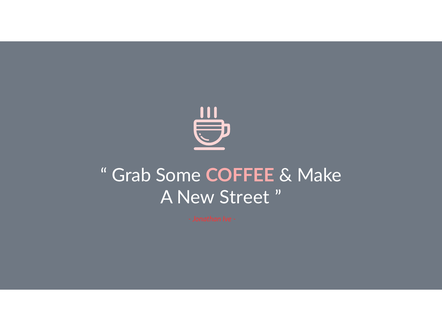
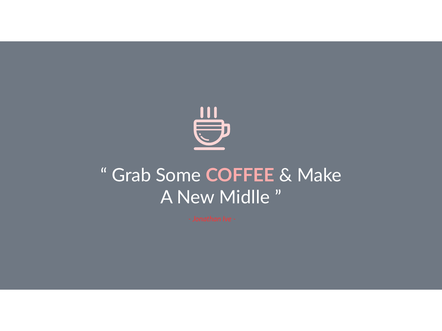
Street: Street -> Midlle
